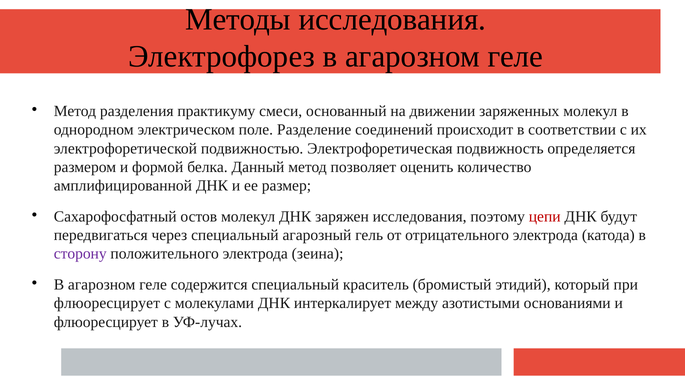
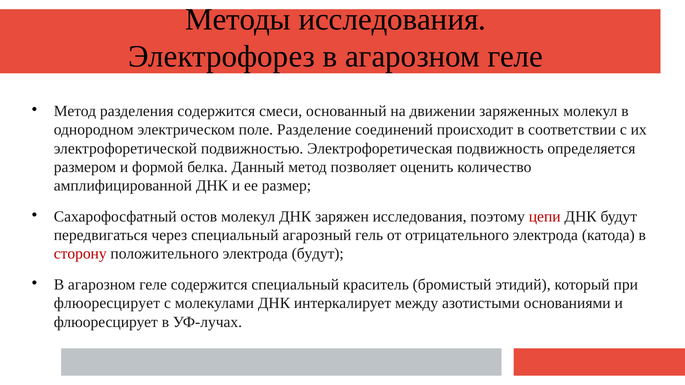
разделения практикуму: практикуму -> содержится
сторону colour: purple -> red
электрода зеина: зеина -> будут
